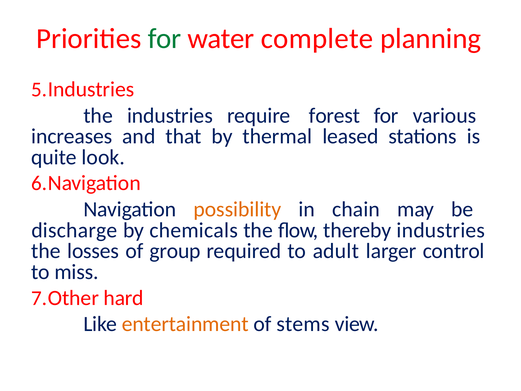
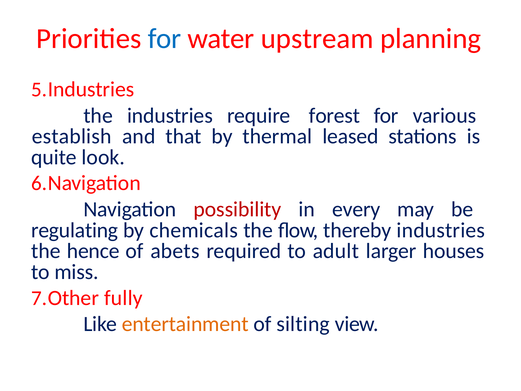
for at (165, 38) colour: green -> blue
complete: complete -> upstream
increases: increases -> establish
possibility colour: orange -> red
chain: chain -> every
discharge: discharge -> regulating
losses: losses -> hence
group: group -> abets
control: control -> houses
hard: hard -> fully
stems: stems -> silting
